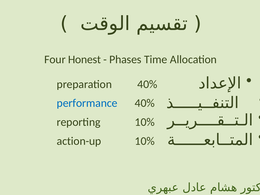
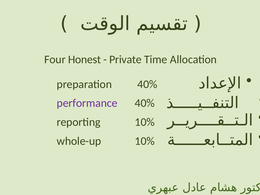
Phases: Phases -> Private
performance colour: blue -> purple
action-up: action-up -> whole-up
